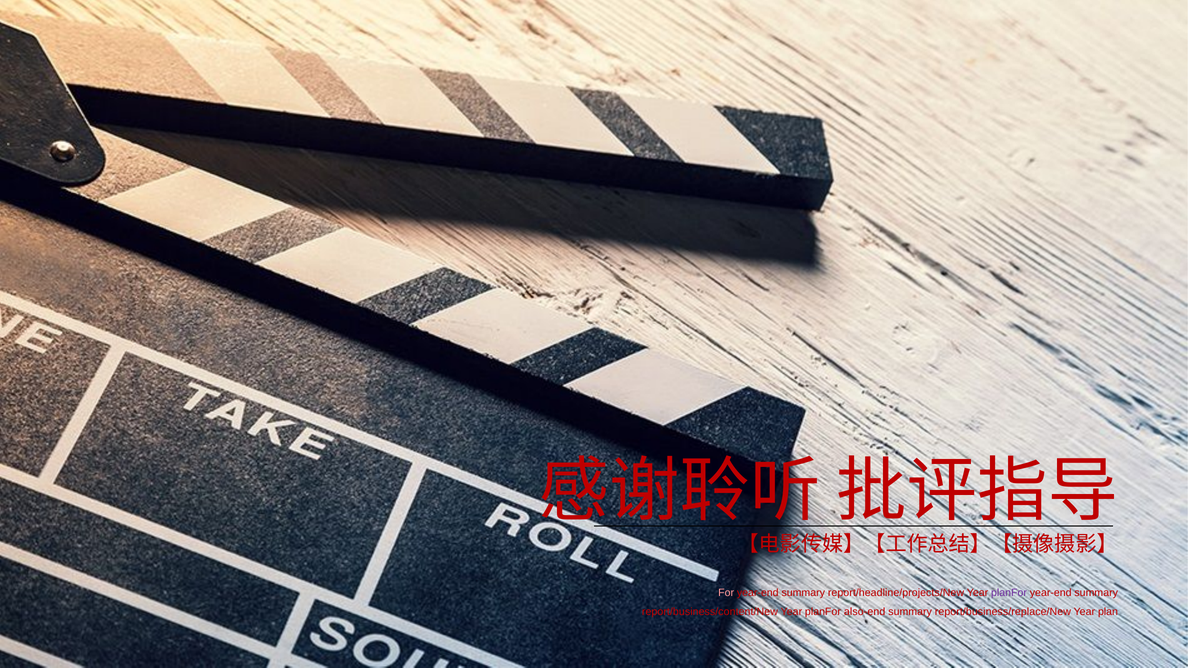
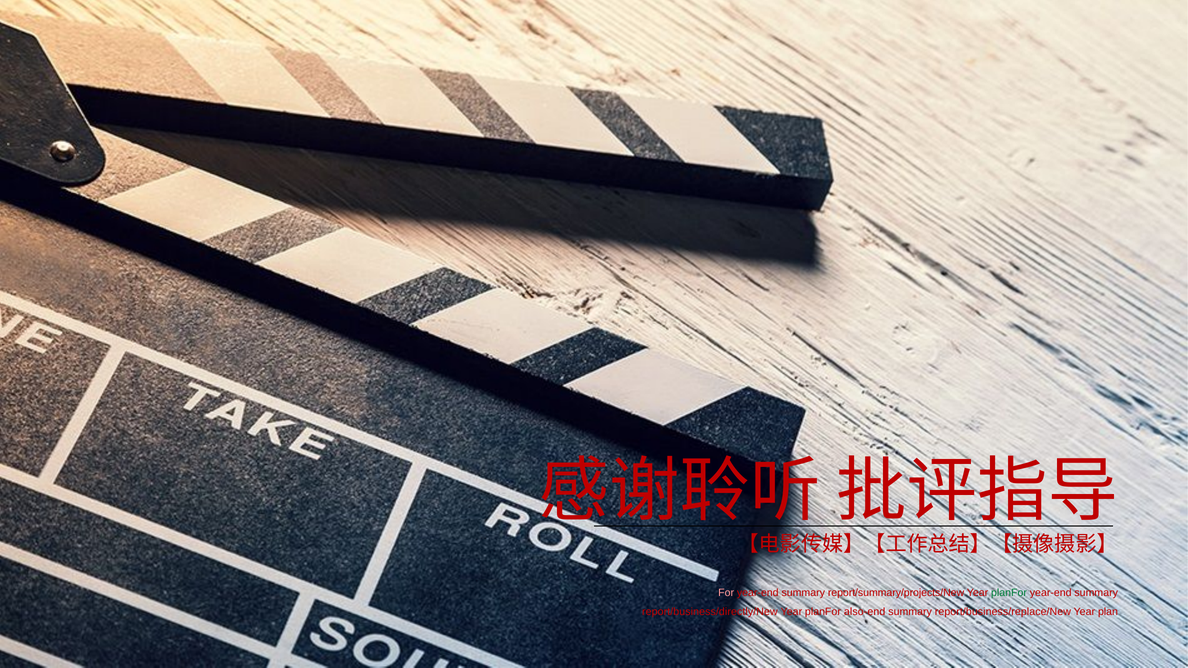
report/headline/projects/New: report/headline/projects/New -> report/summary/projects/New
planFor at (1009, 593) colour: purple -> green
report/business/content/New: report/business/content/New -> report/business/directly/New
